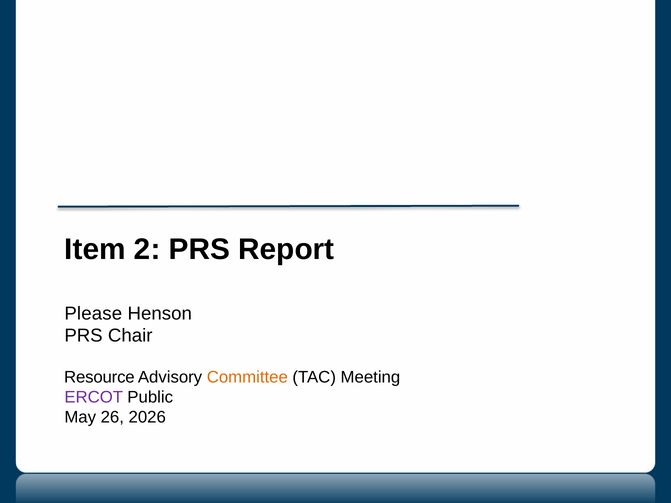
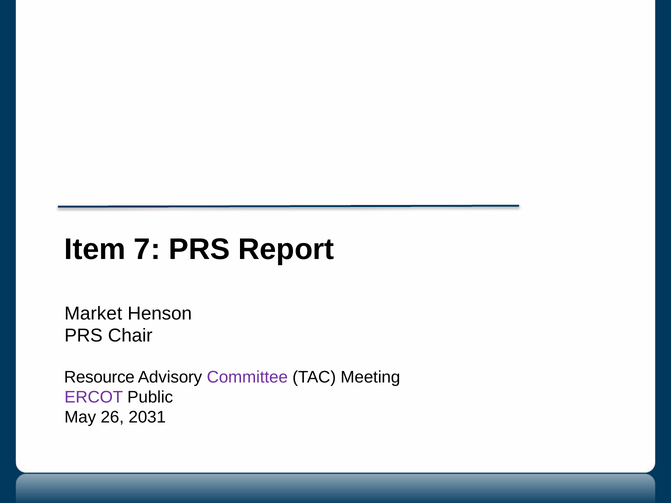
2: 2 -> 7
Please: Please -> Market
Committee colour: orange -> purple
2026: 2026 -> 2031
